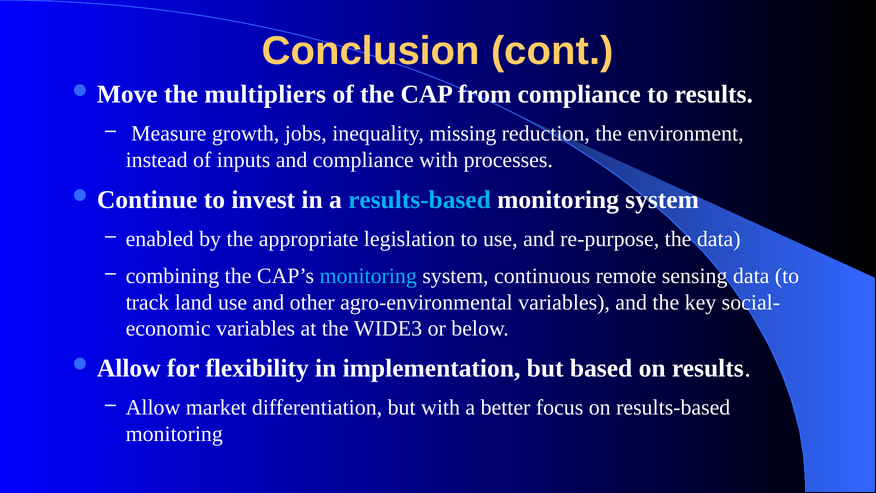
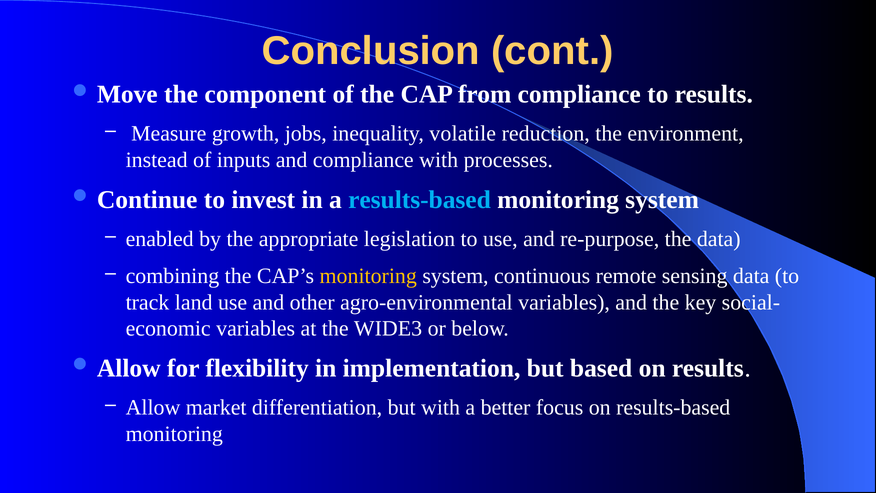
multipliers: multipliers -> component
missing: missing -> volatile
monitoring at (368, 276) colour: light blue -> yellow
